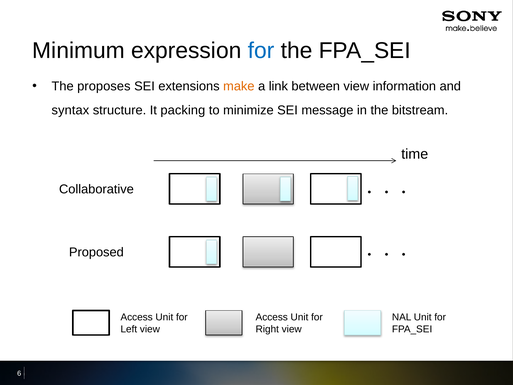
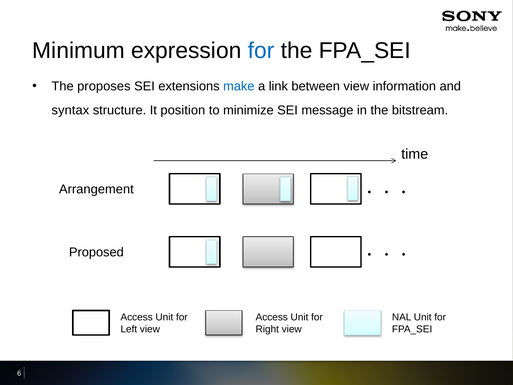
make colour: orange -> blue
packing: packing -> position
Collaborative: Collaborative -> Arrangement
